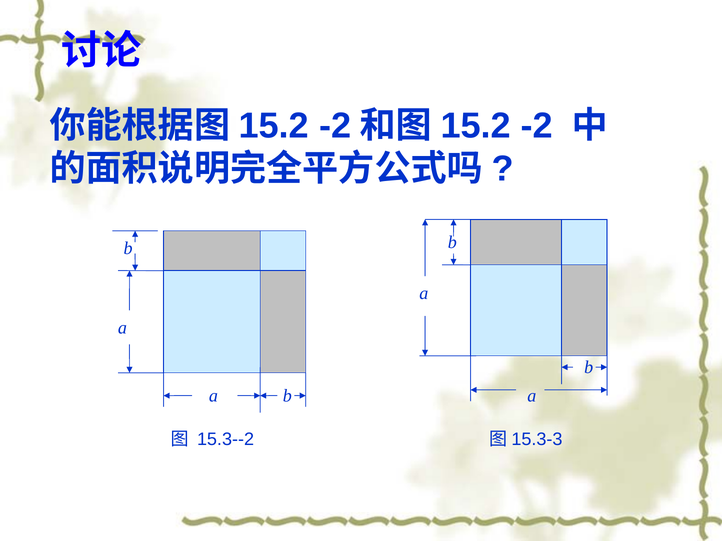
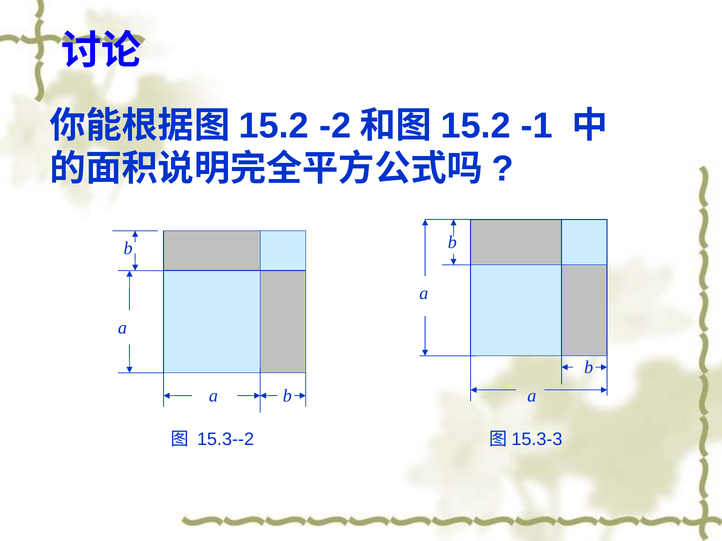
-2 at (537, 126): -2 -> -1
